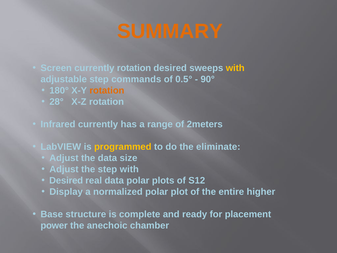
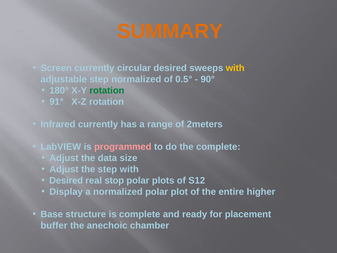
currently rotation: rotation -> circular
step commands: commands -> normalized
rotation at (107, 90) colour: orange -> green
28°: 28° -> 91°
programmed colour: yellow -> pink
the eliminate: eliminate -> complete
real data: data -> stop
power: power -> buffer
